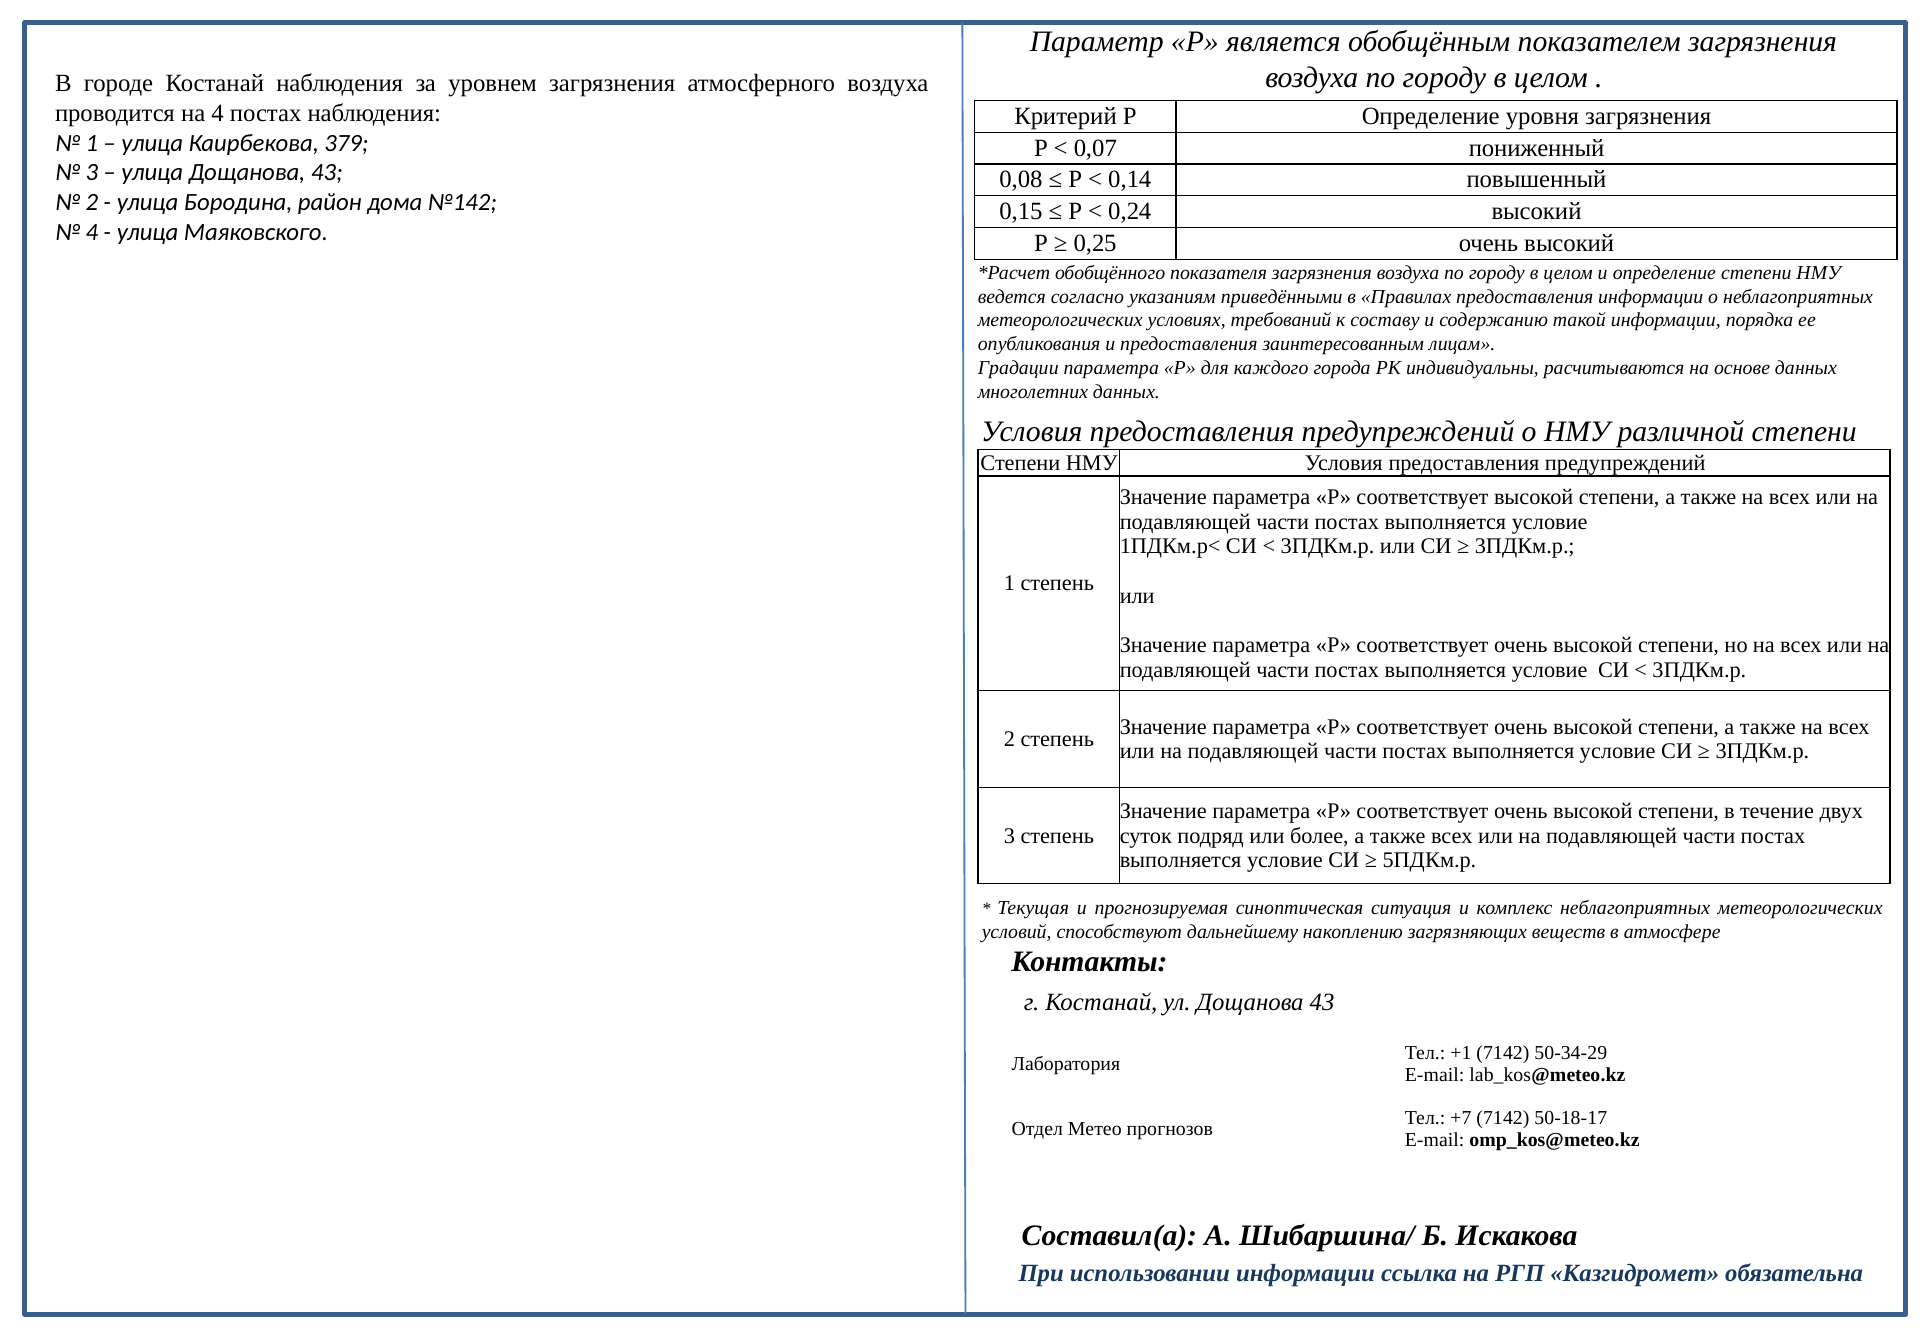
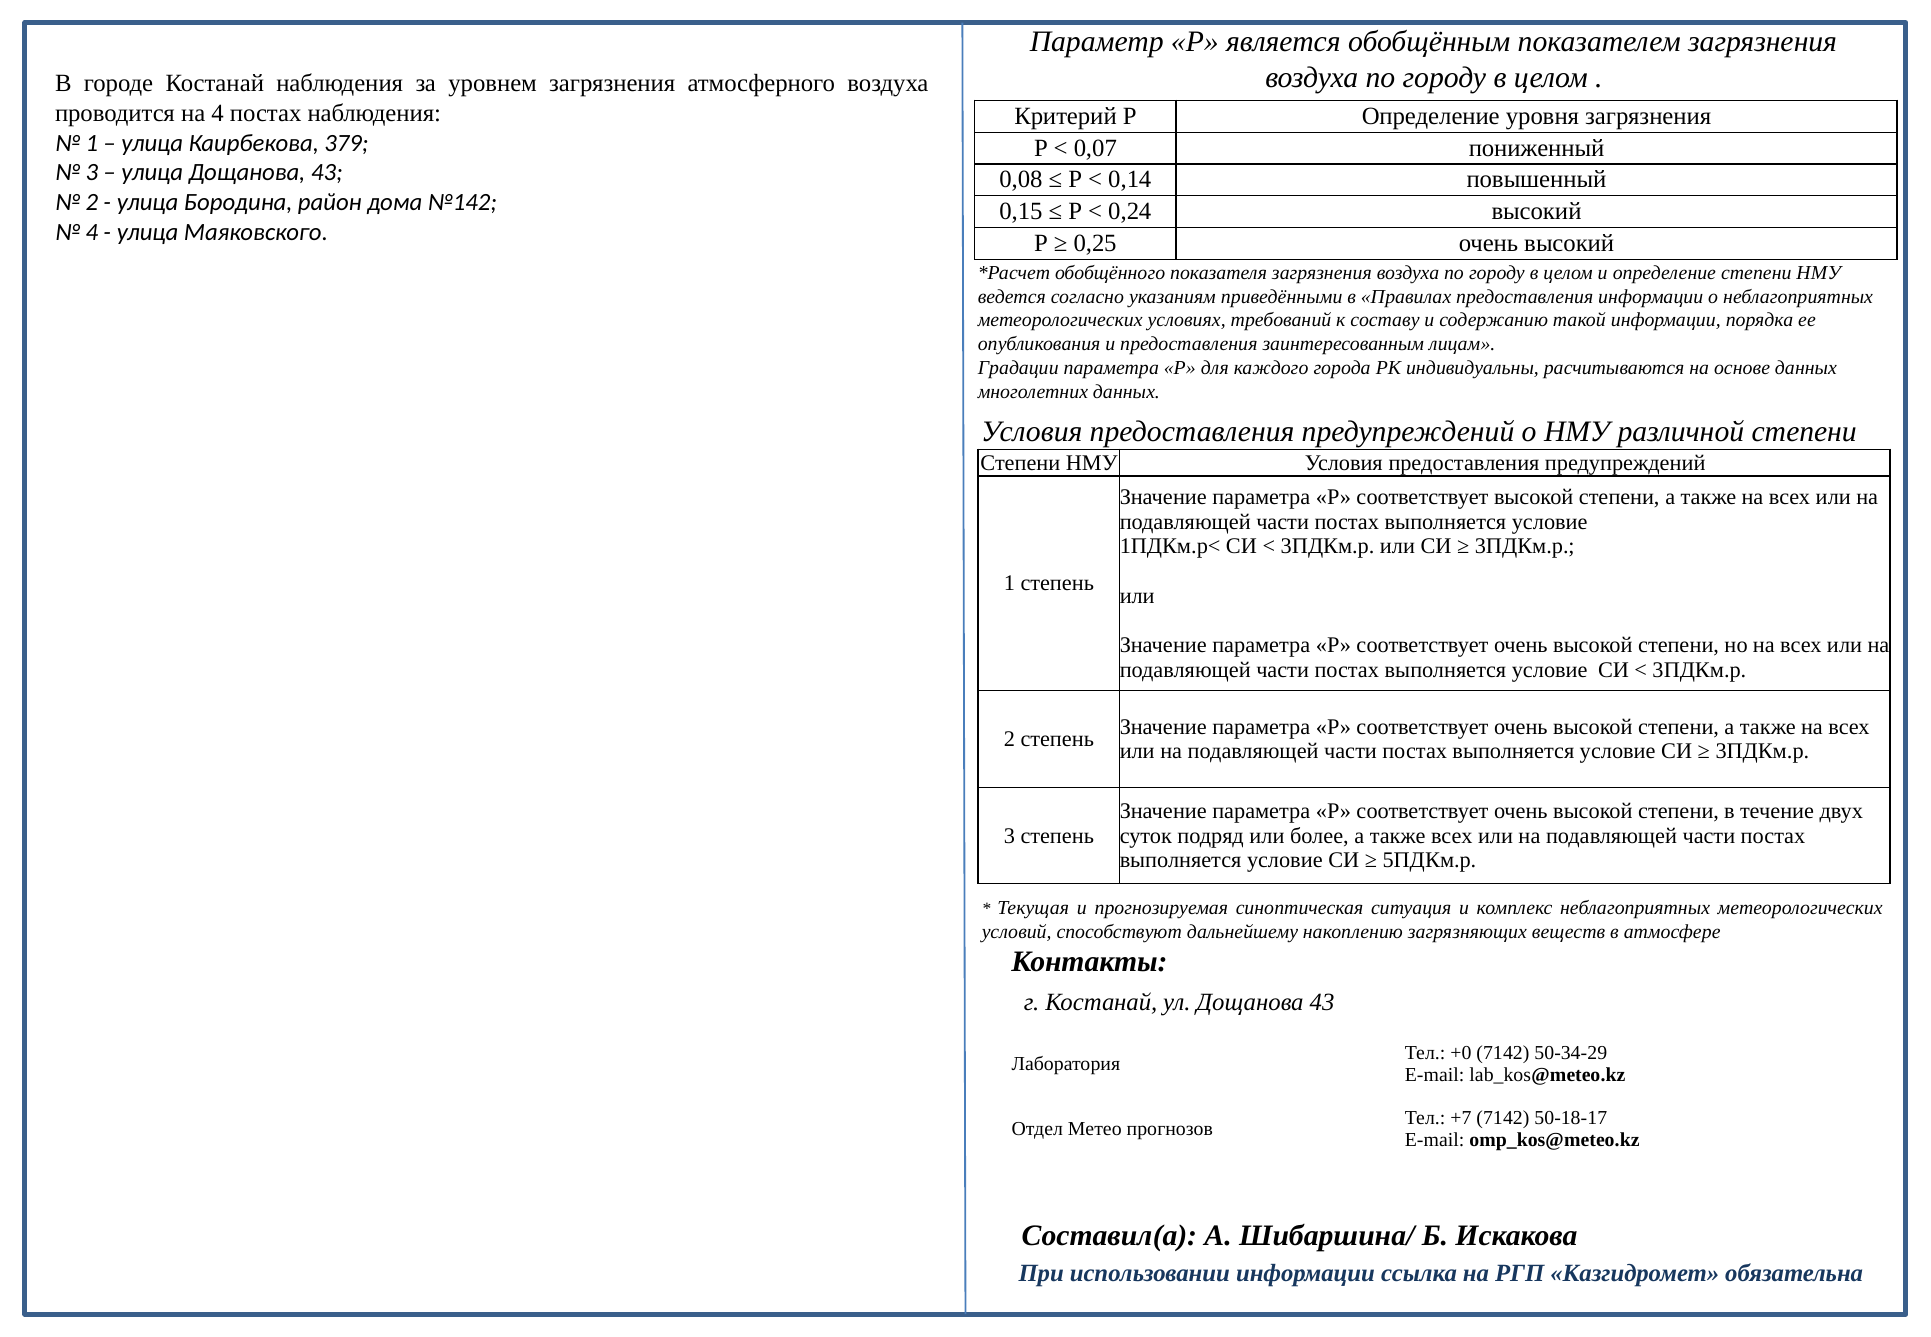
+1: +1 -> +0
